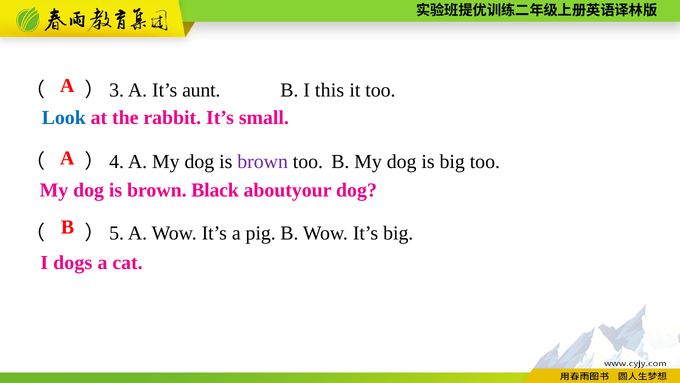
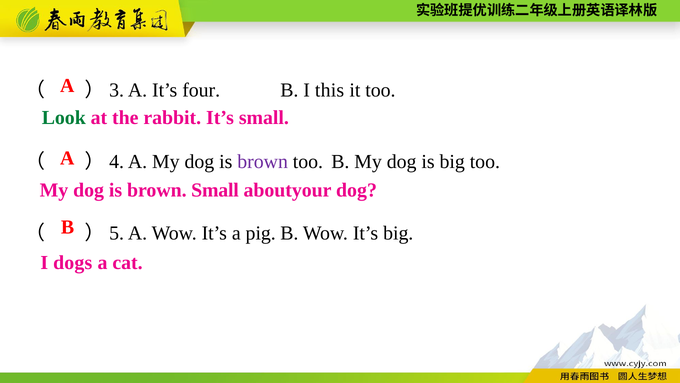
aunt: aunt -> four
Look colour: blue -> green
brown Black: Black -> Small
